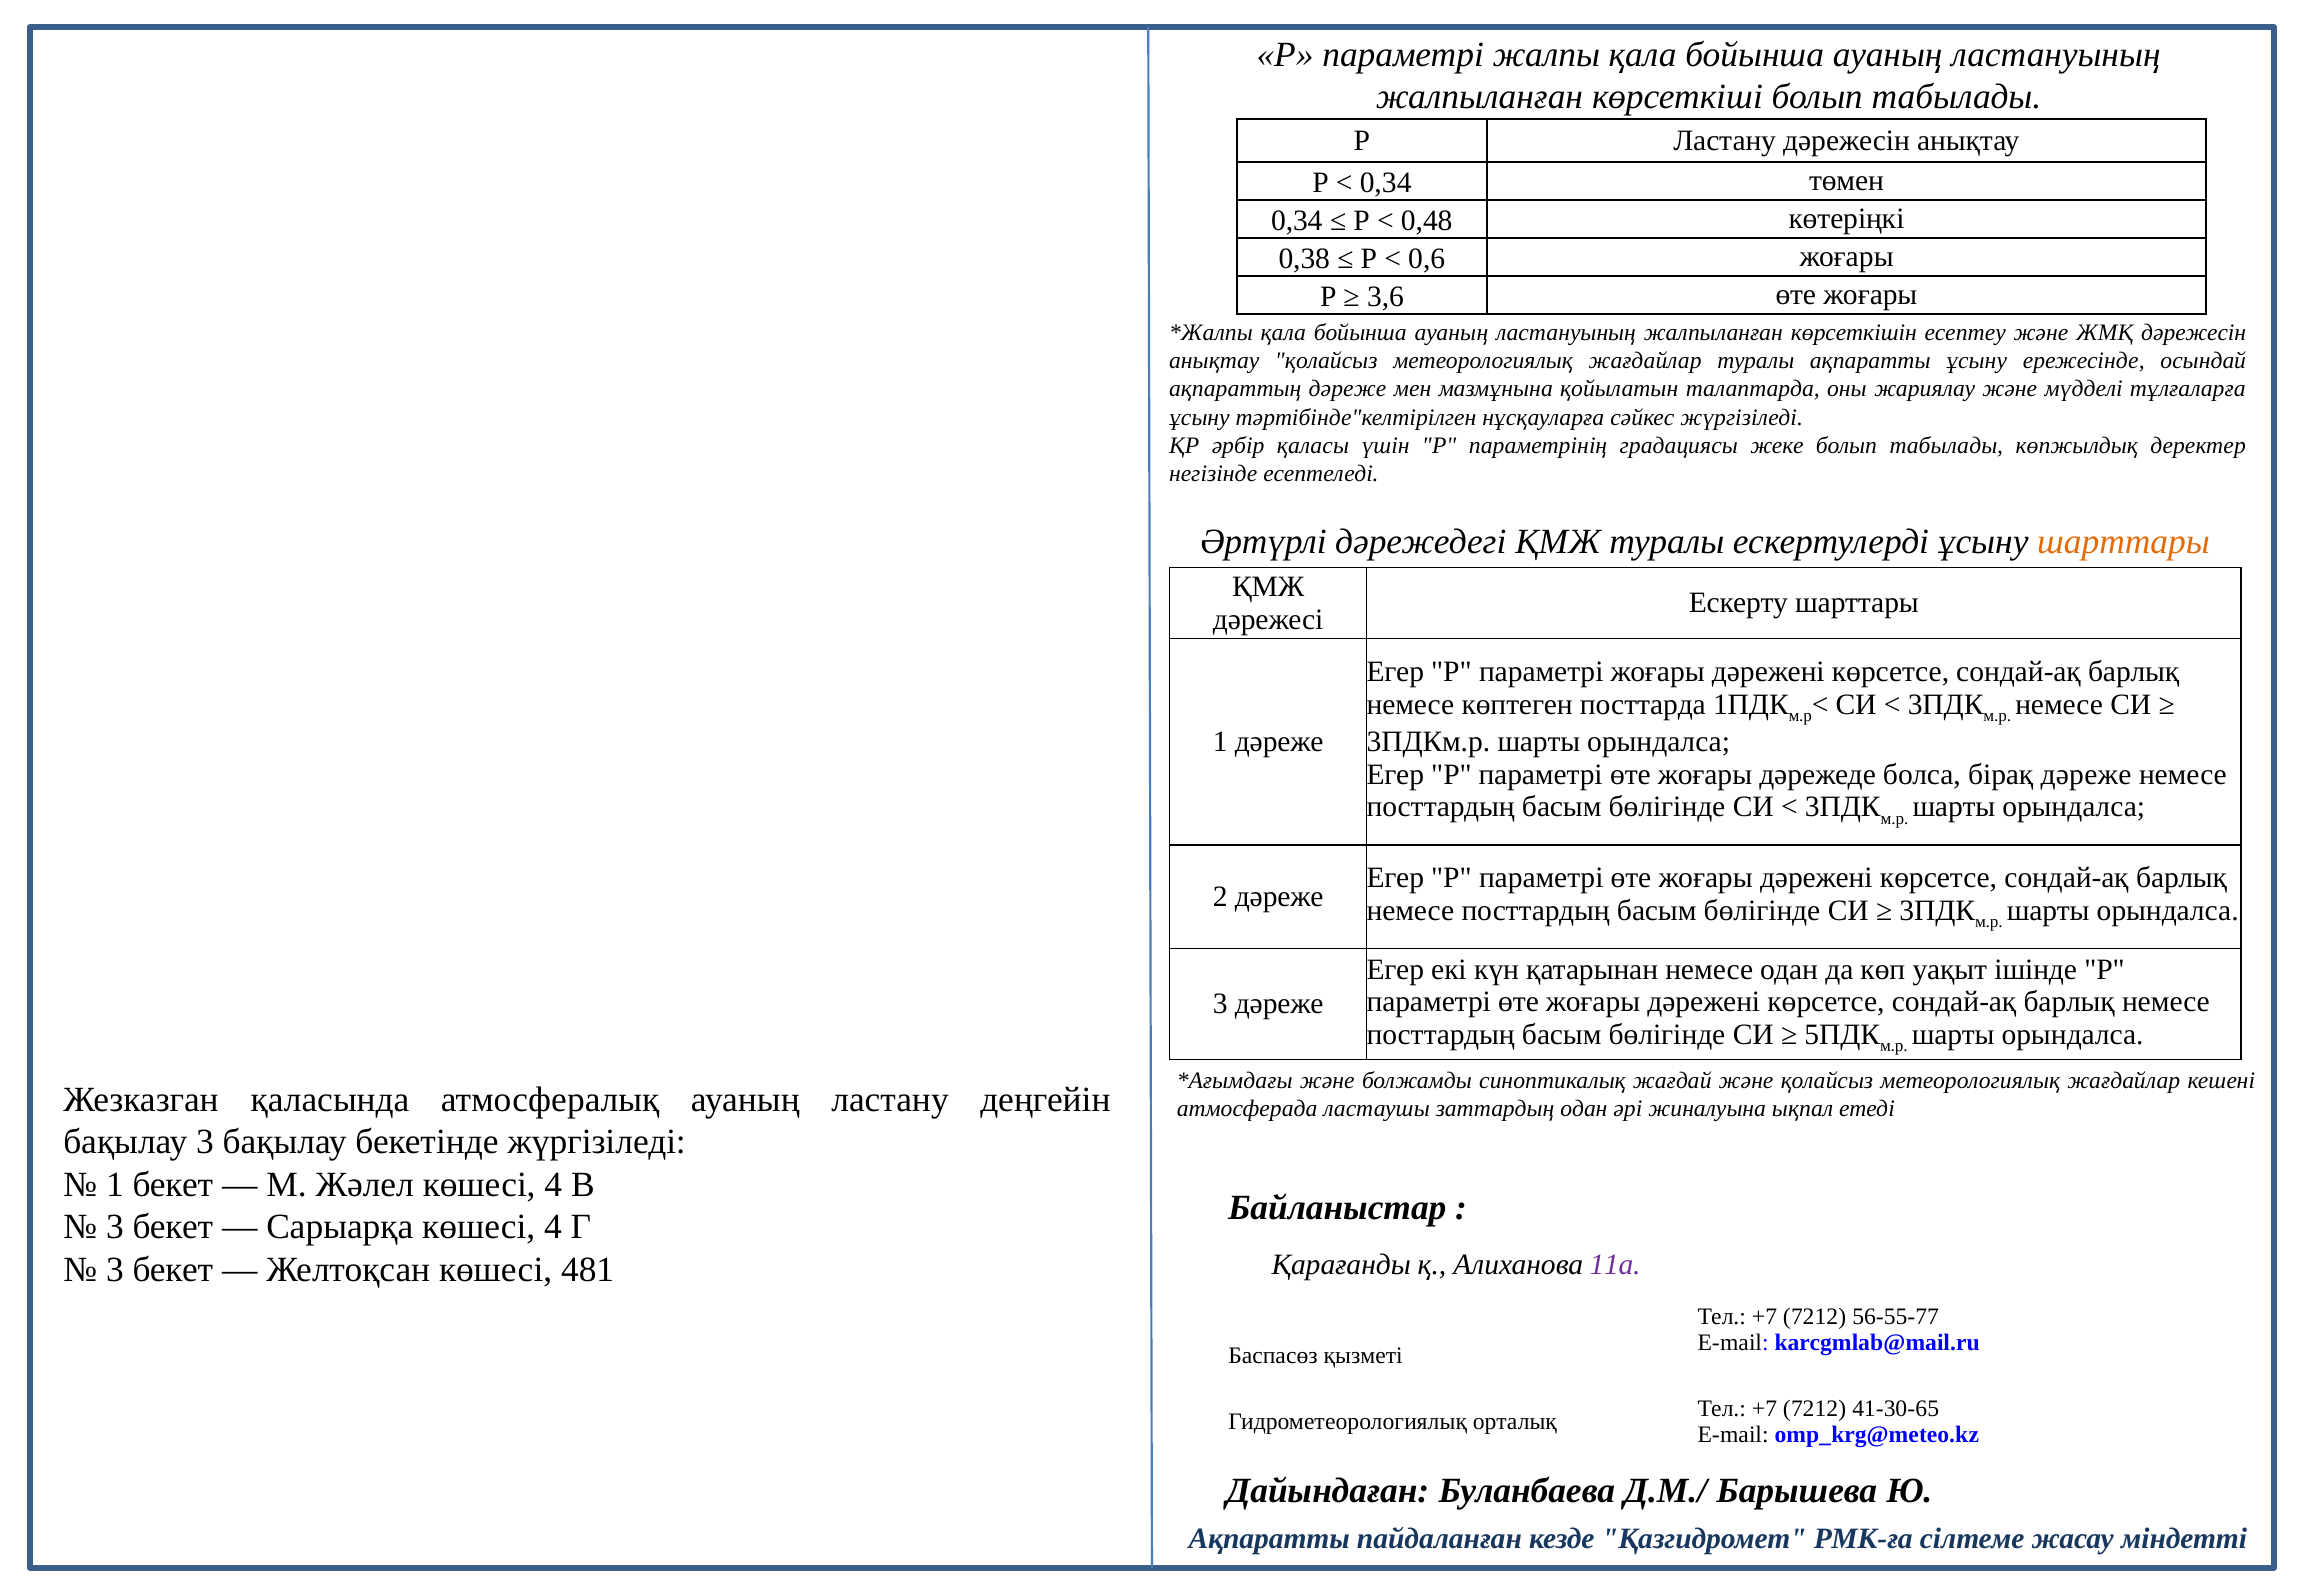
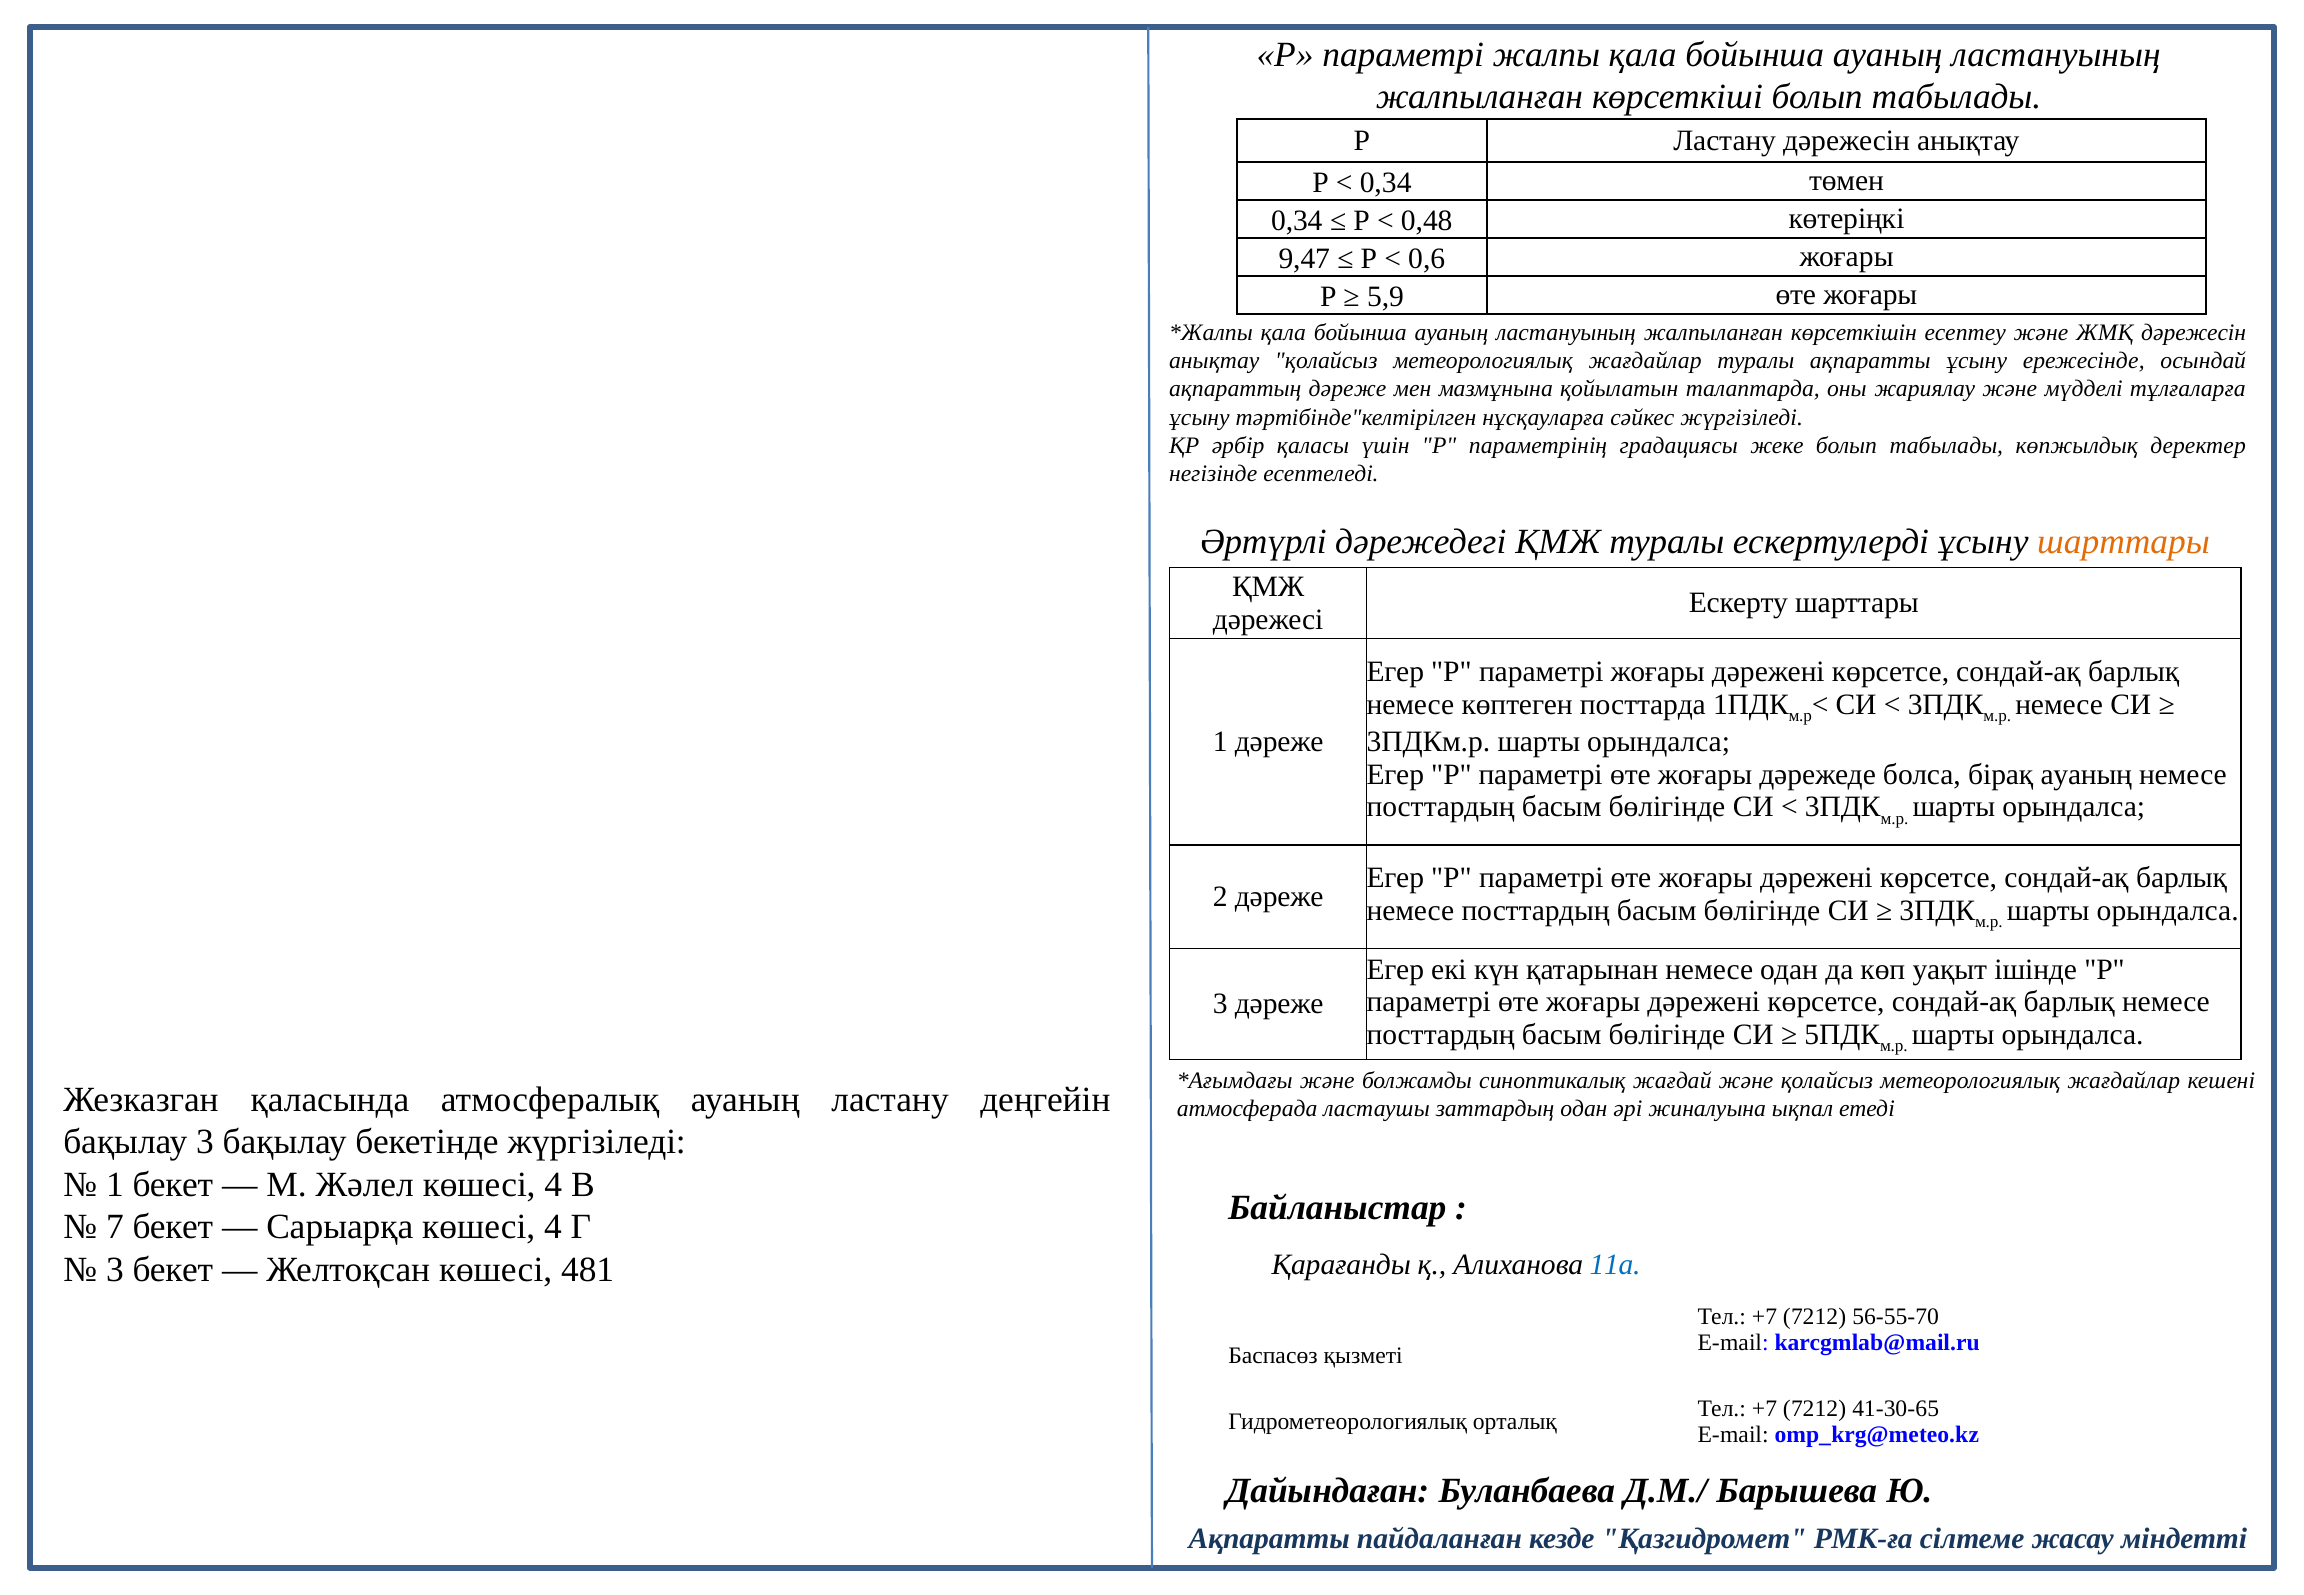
0,38: 0,38 -> 9,47
3,6: 3,6 -> 5,9
бірақ дәреже: дәреже -> ауаның
3 at (115, 1227): 3 -> 7
11а colour: purple -> blue
56-55-77: 56-55-77 -> 56-55-70
